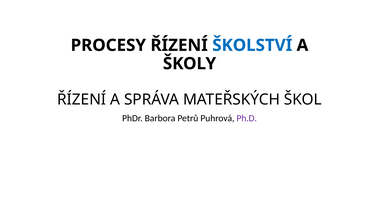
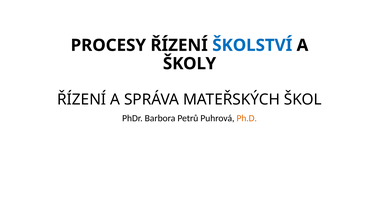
Ph.D colour: purple -> orange
